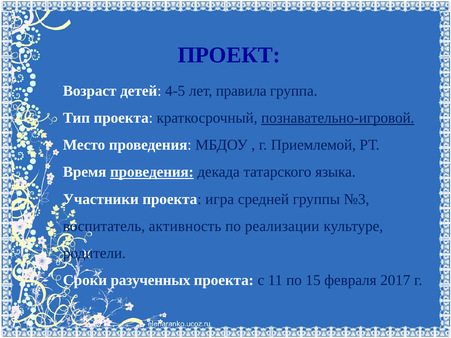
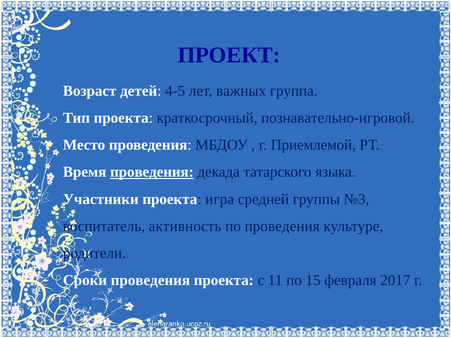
правила: правила -> важных
познавательно-игровой underline: present -> none
по реализации: реализации -> проведения
Сроки разученных: разученных -> проведения
